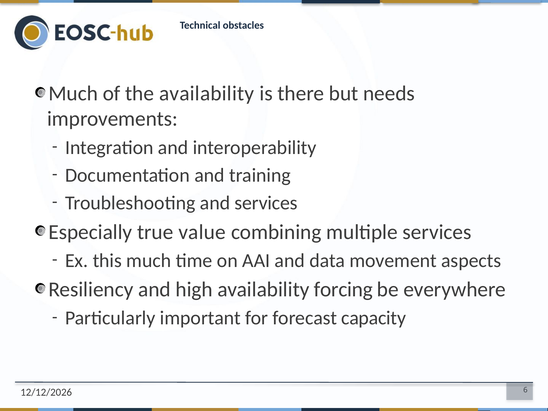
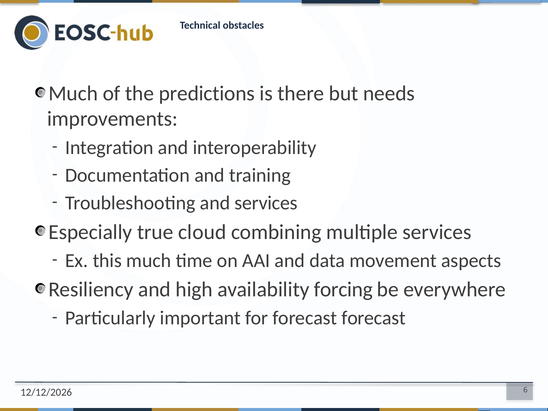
the availability: availability -> predictions
value: value -> cloud
forecast capacity: capacity -> forecast
